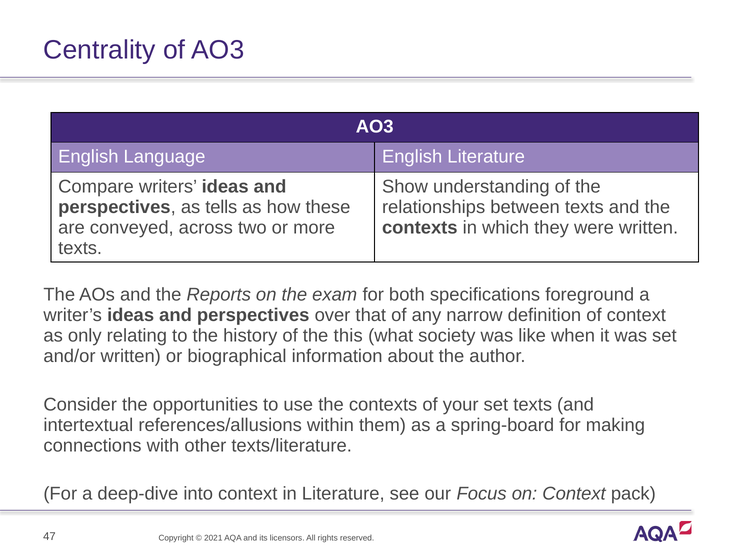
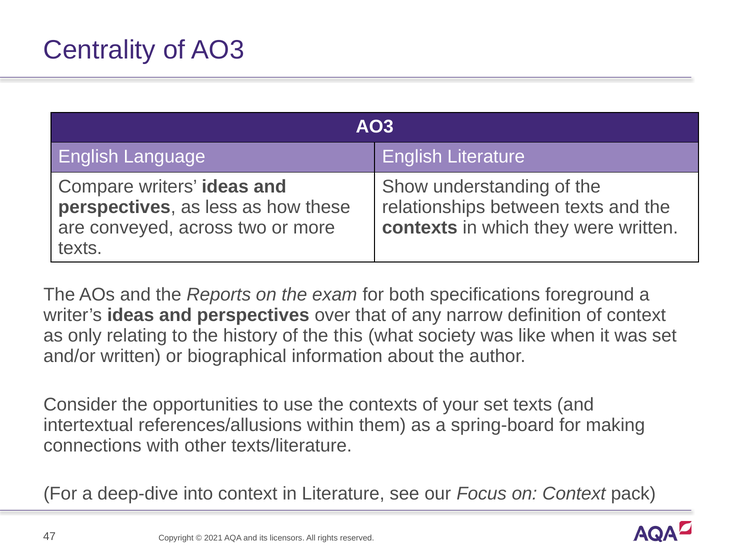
tells: tells -> less
